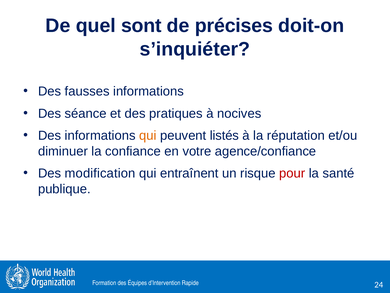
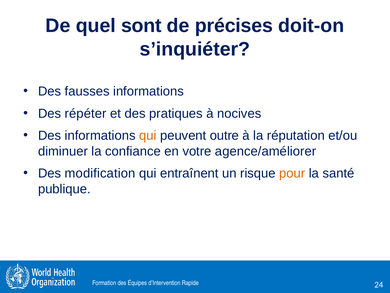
séance: séance -> répéter
listés: listés -> outre
agence/confiance: agence/confiance -> agence/améliorer
pour colour: red -> orange
